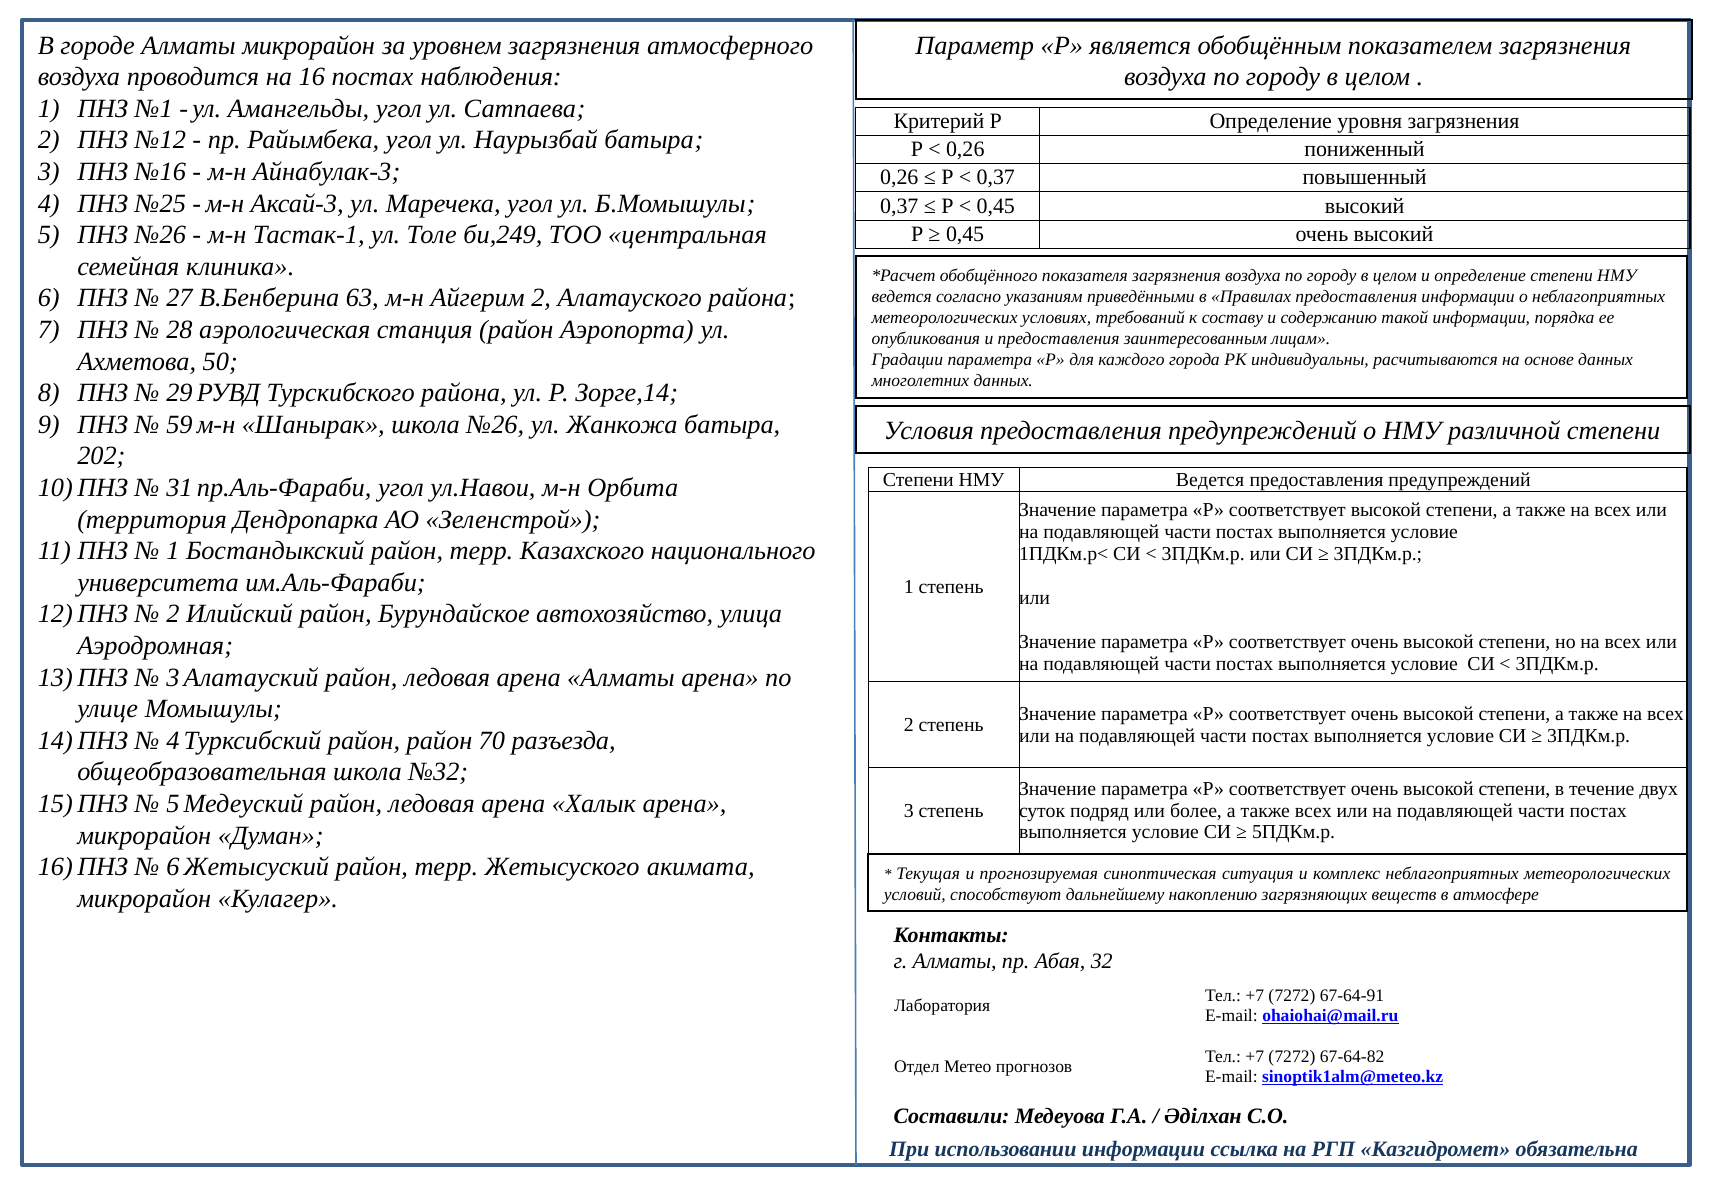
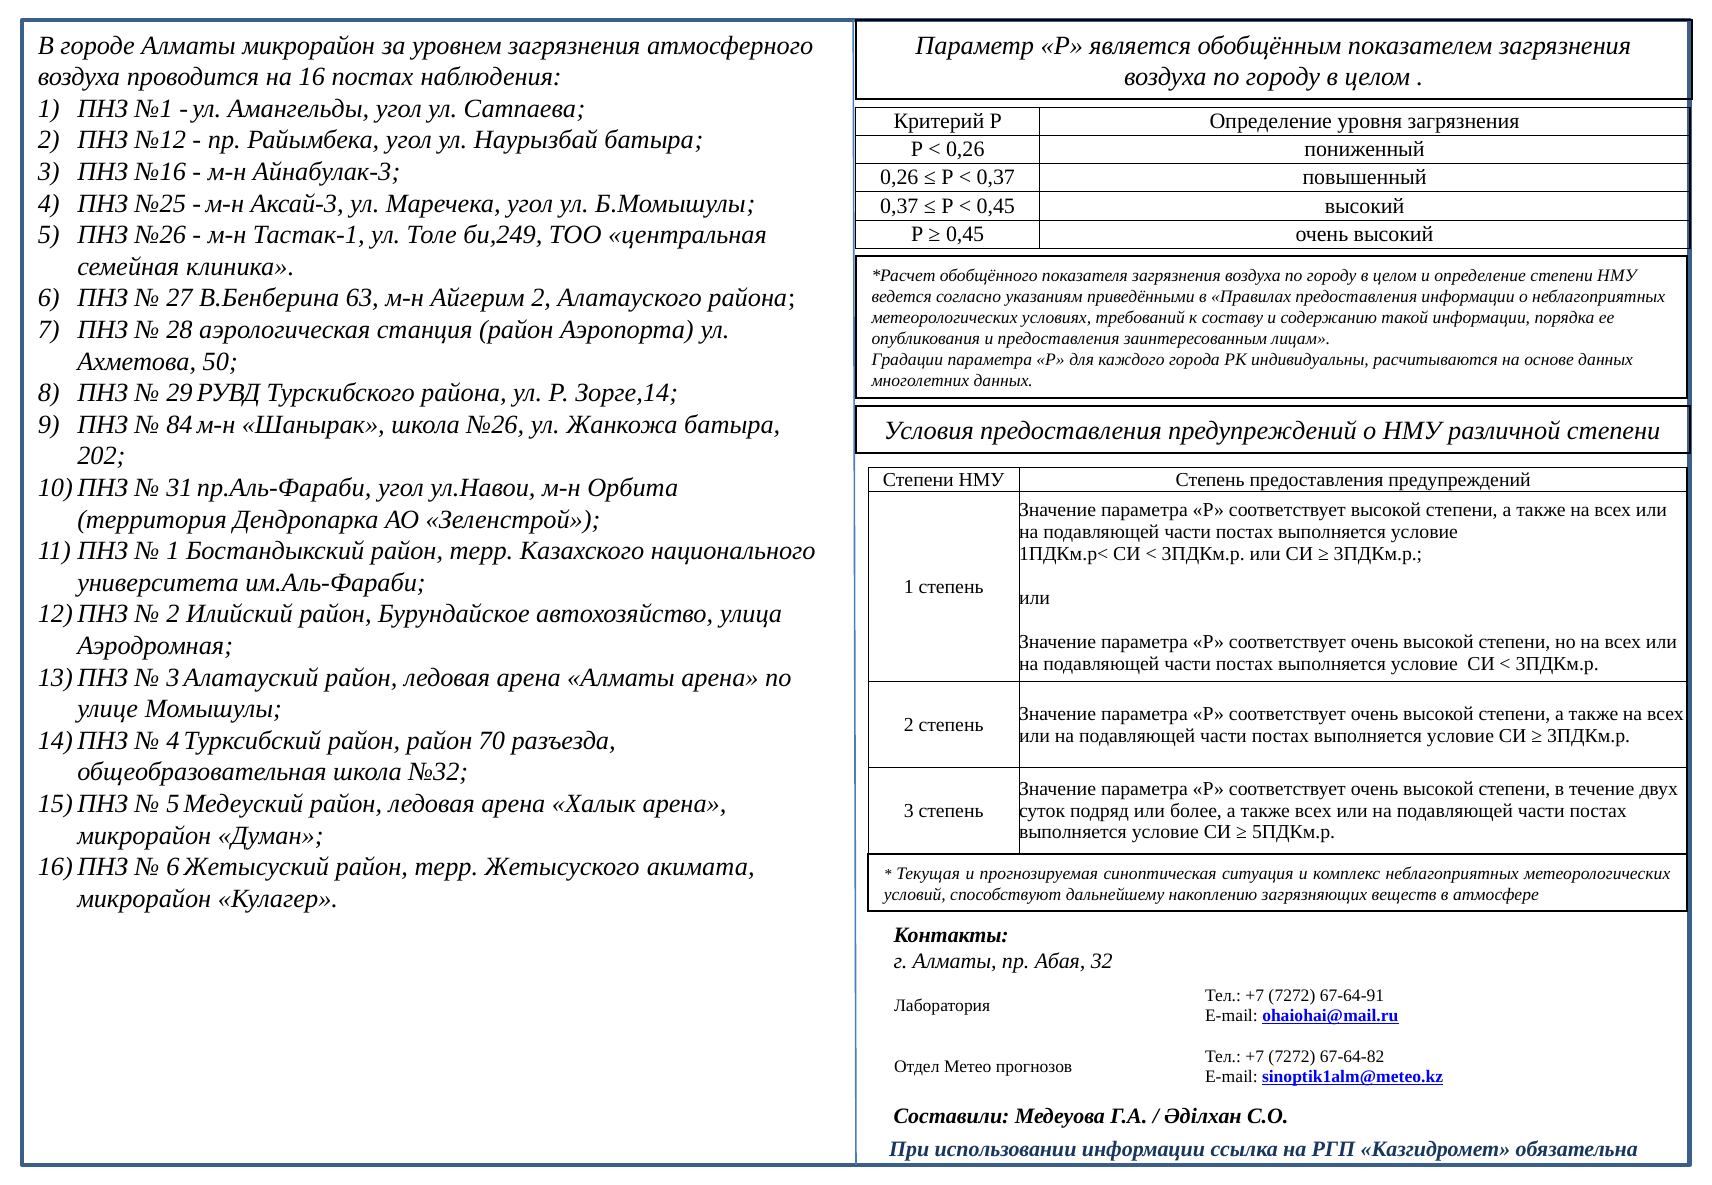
59: 59 -> 84
Ведется at (1210, 480): Ведется -> Степень
